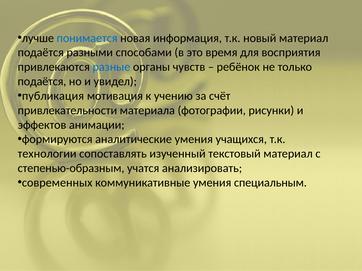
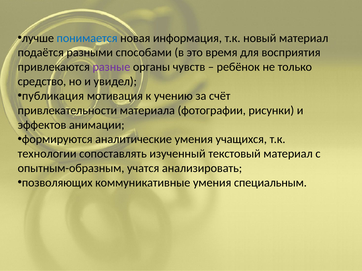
разные colour: blue -> purple
подаётся at (42, 82): подаётся -> средство
степенью-образным: степенью-образным -> опытным-образным
современных: современных -> позволяющих
